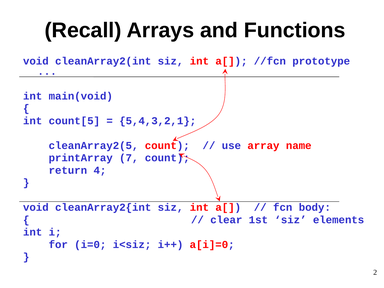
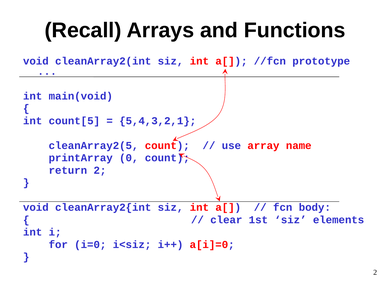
7: 7 -> 0
return 4: 4 -> 2
